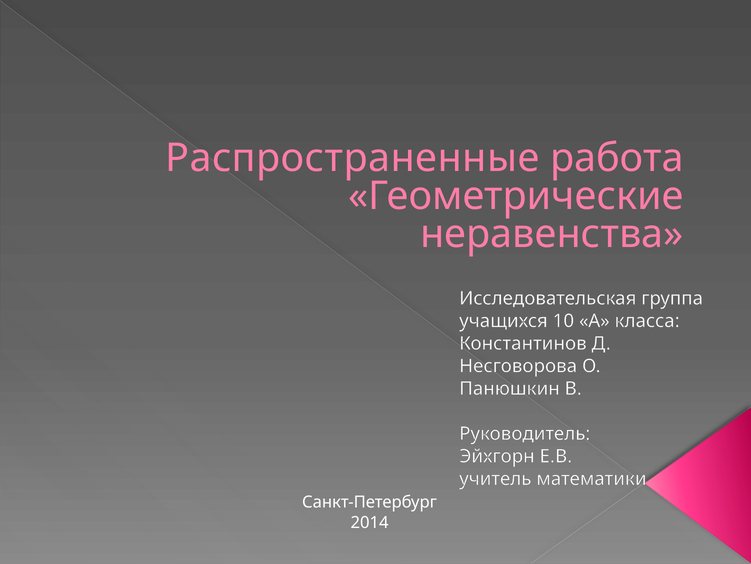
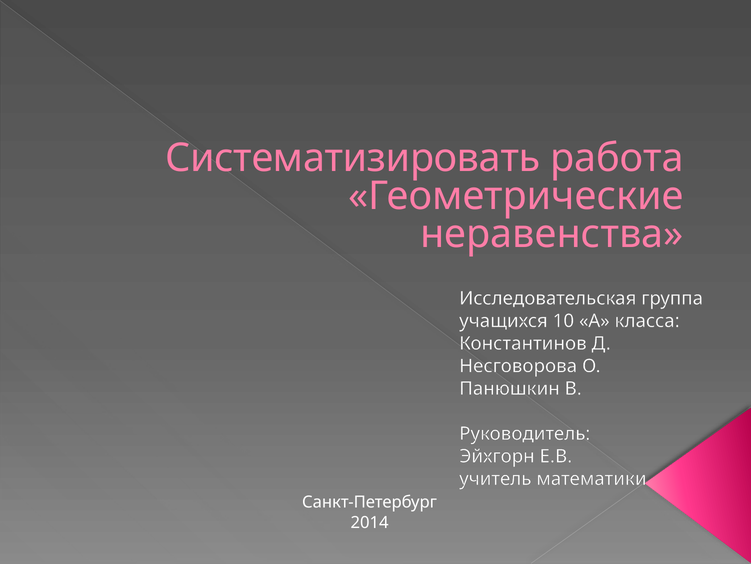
Распространенные: Распространенные -> Систематизировать
